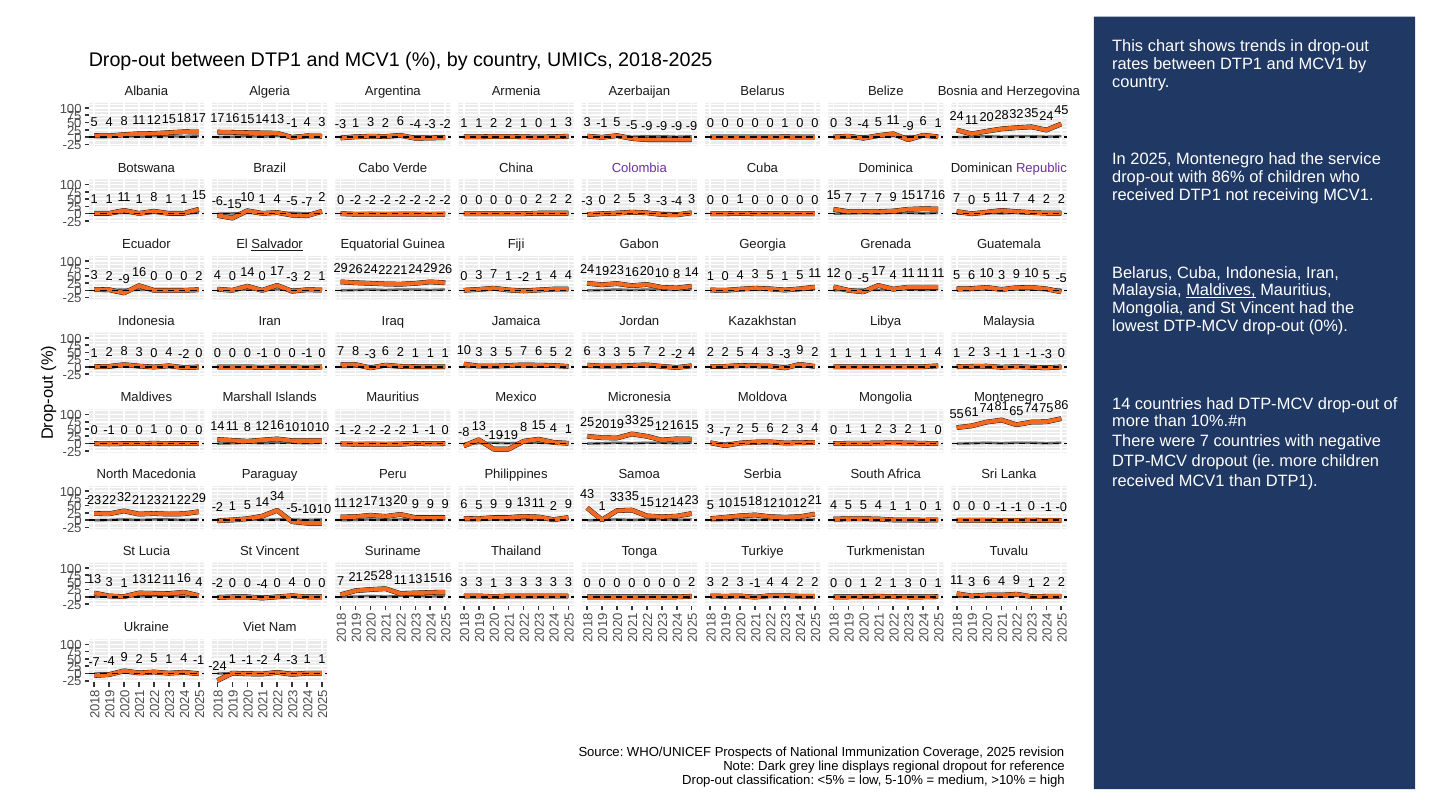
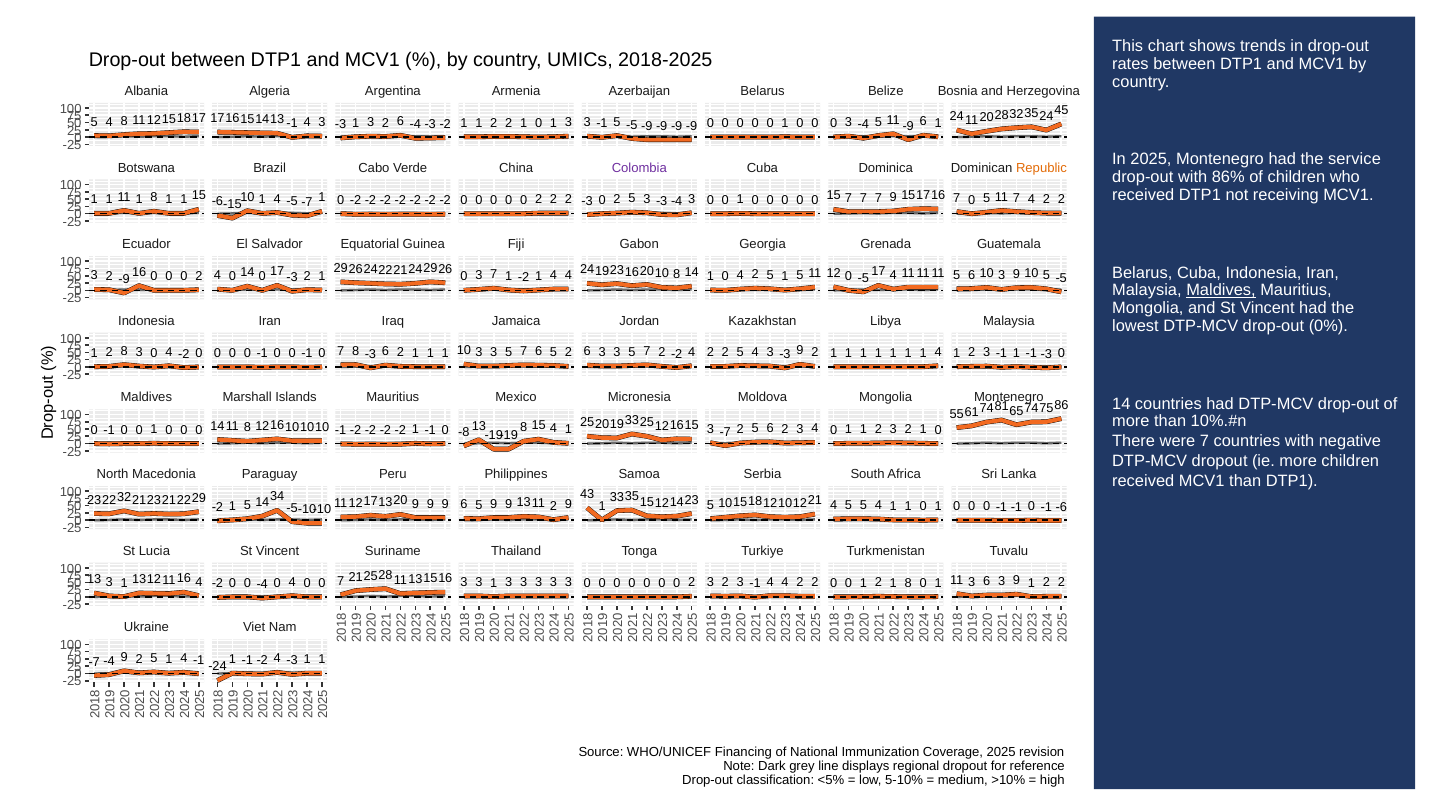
Republic colour: purple -> orange
-5 -7 2: 2 -> 1
Salvador underline: present -> none
0 4 3: 3 -> 2
-0: -0 -> -6
3 6 4: 4 -> 3
2 1 3: 3 -> 8
Prospects: Prospects -> Financing
